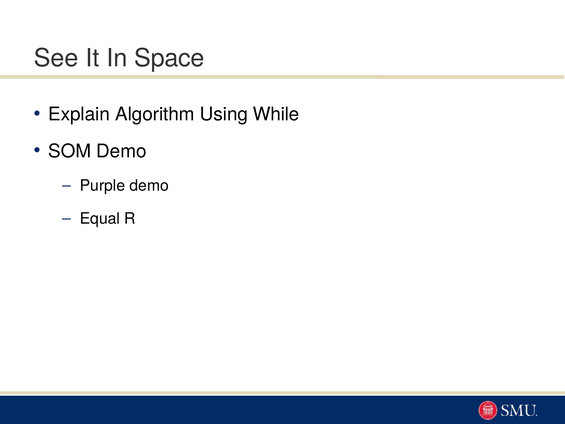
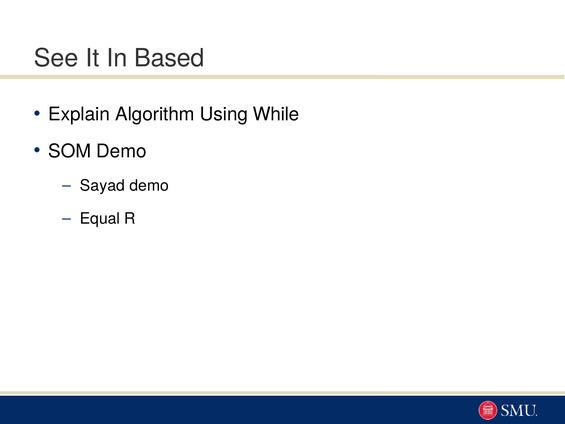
Space: Space -> Based
Purple: Purple -> Sayad
